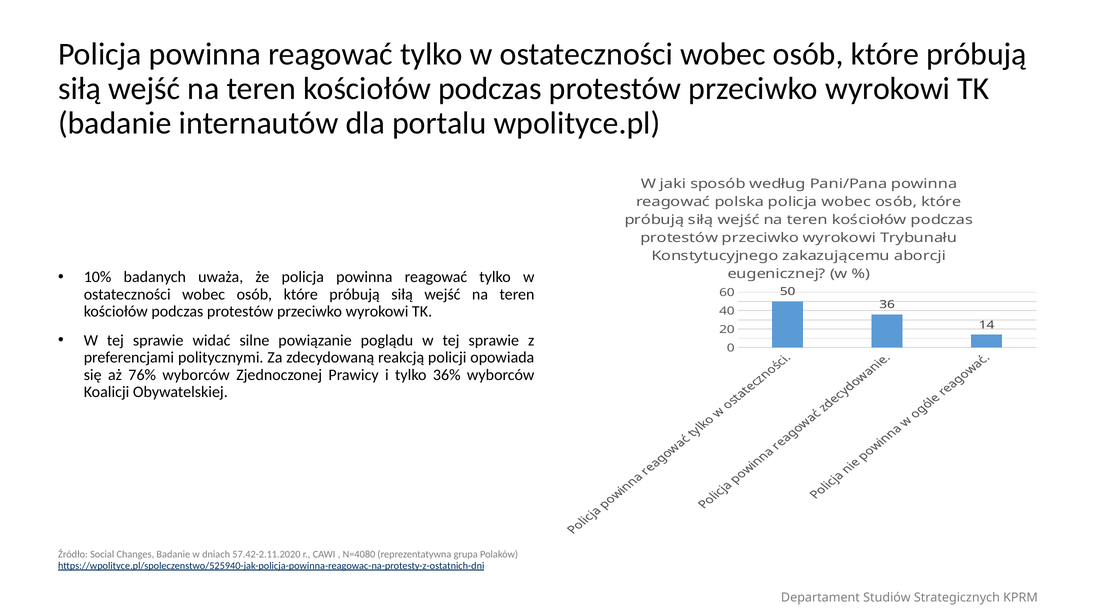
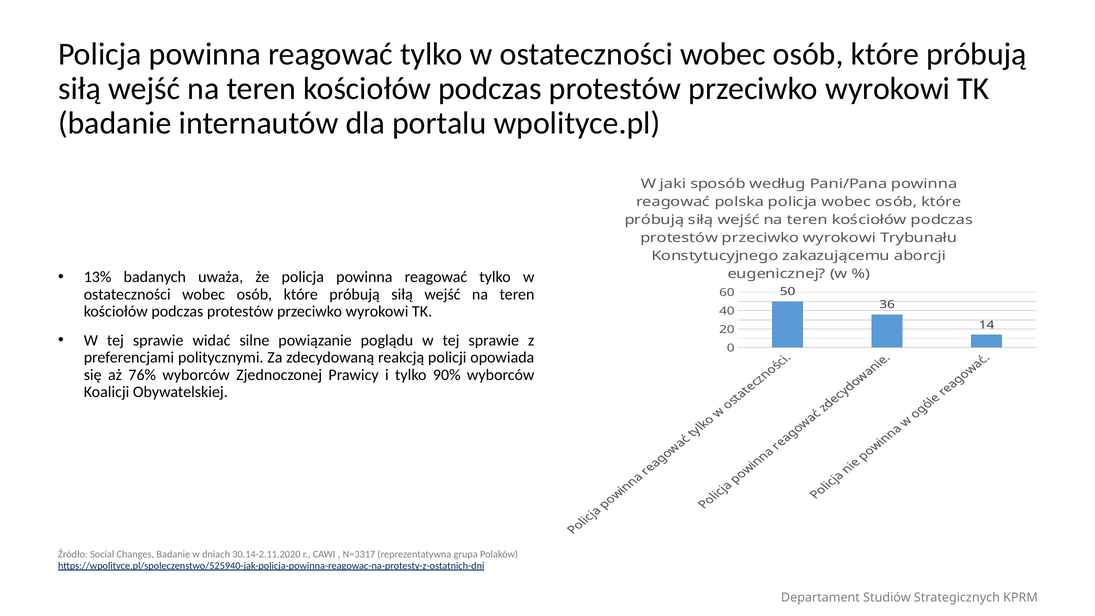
10%: 10% -> 13%
36%: 36% -> 90%
57.42-2.11.2020: 57.42-2.11.2020 -> 30.14-2.11.2020
N=4080: N=4080 -> N=3317
